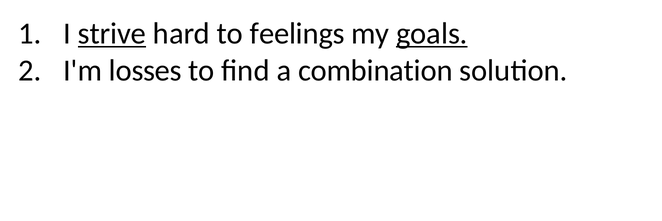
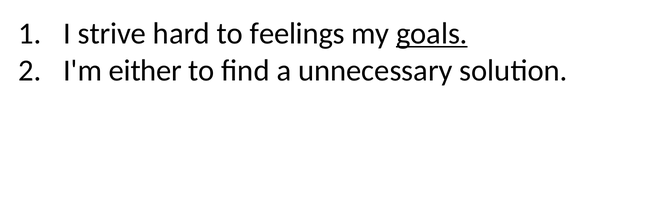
strive underline: present -> none
losses: losses -> either
combination: combination -> unnecessary
